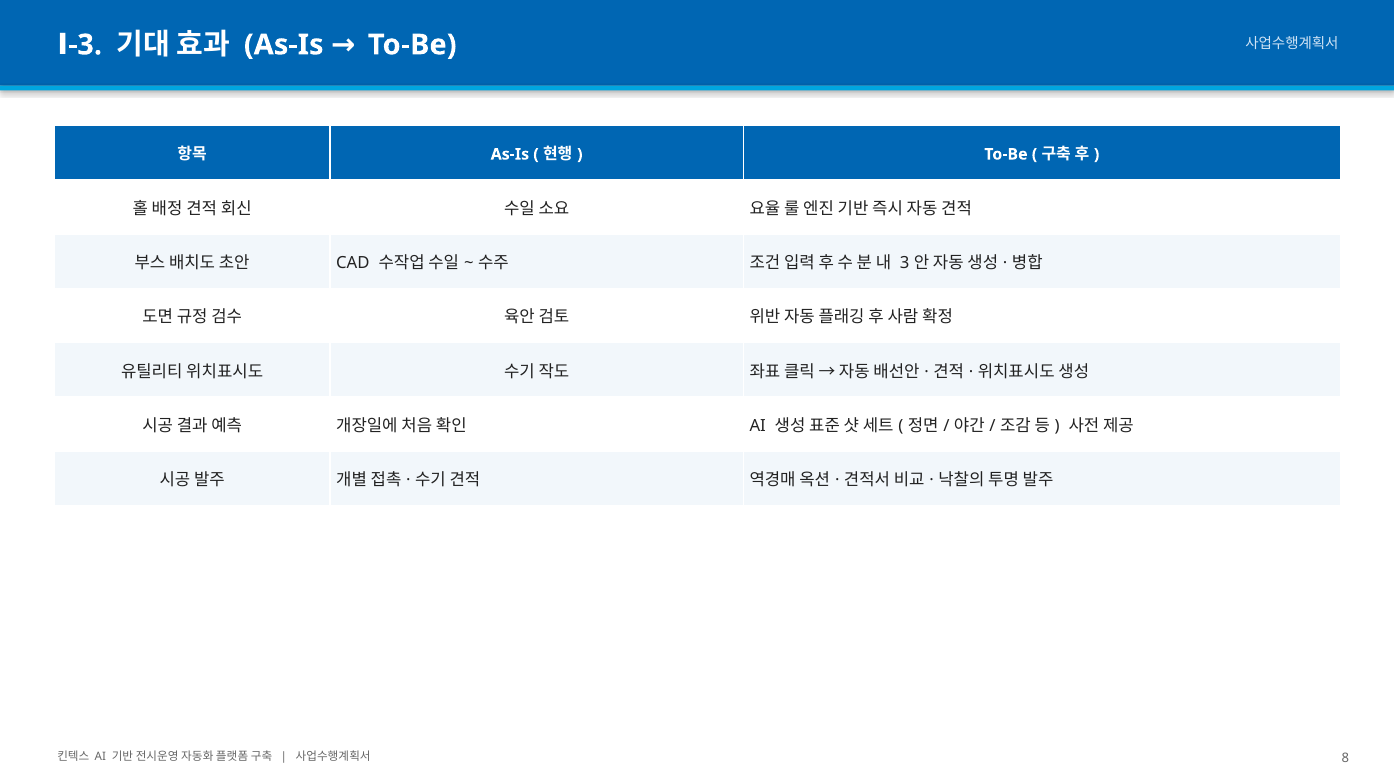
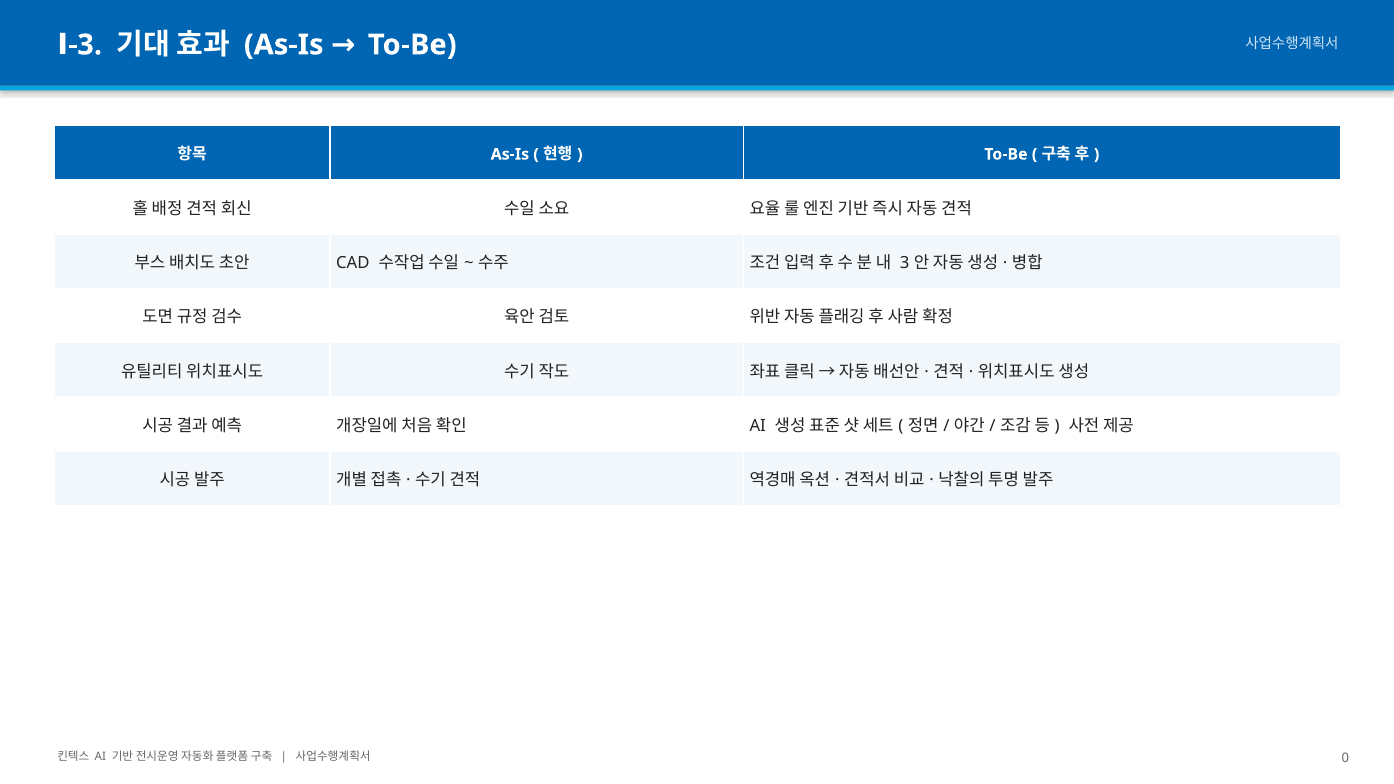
8: 8 -> 0
